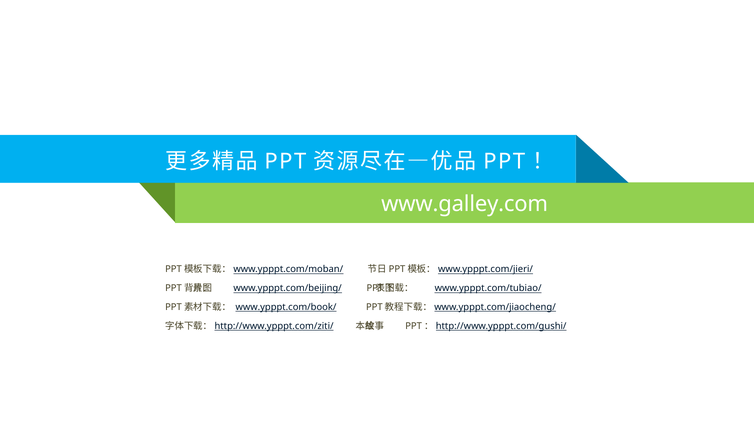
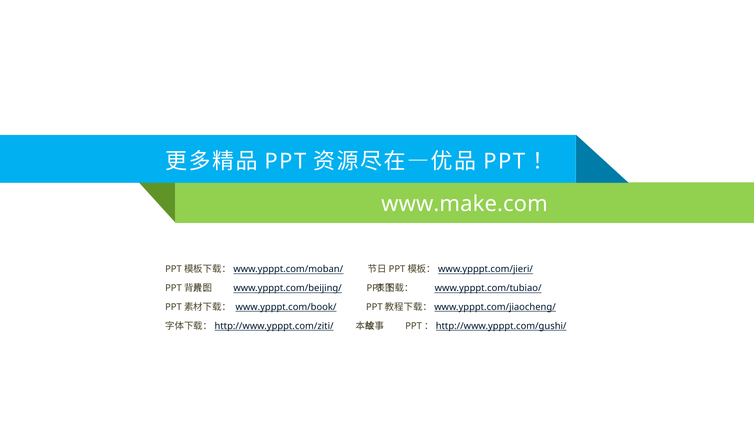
www.galley.com: www.galley.com -> www.make.com
